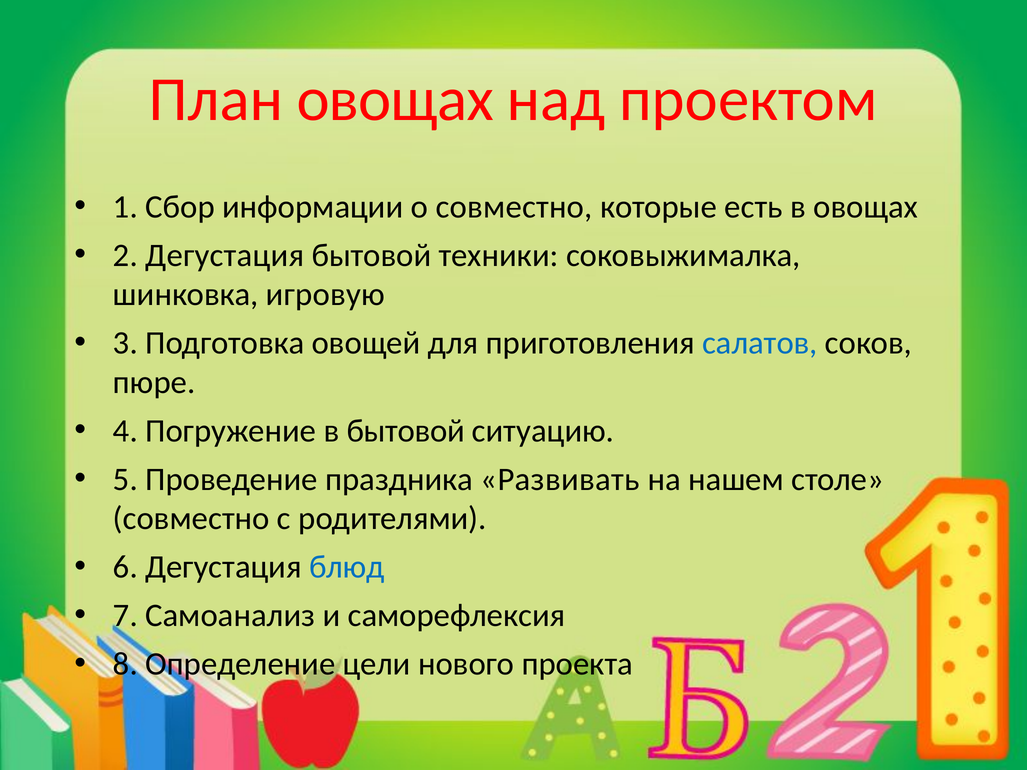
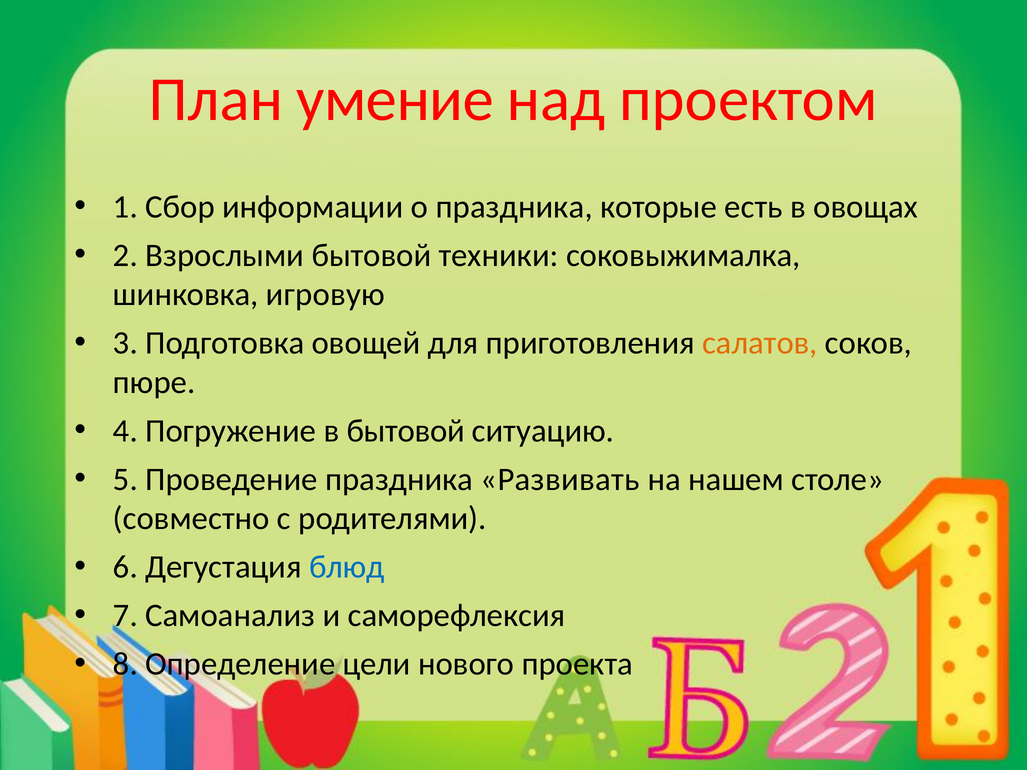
План овощах: овощах -> умение
о совместно: совместно -> праздника
2 Дегустация: Дегустация -> Взрослыми
салатов colour: blue -> orange
